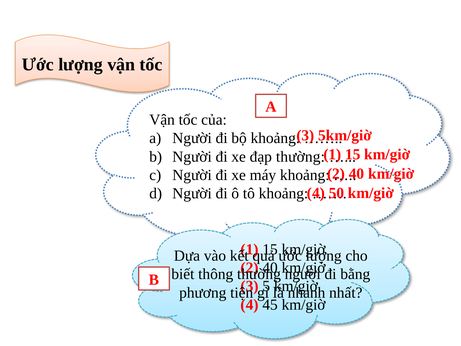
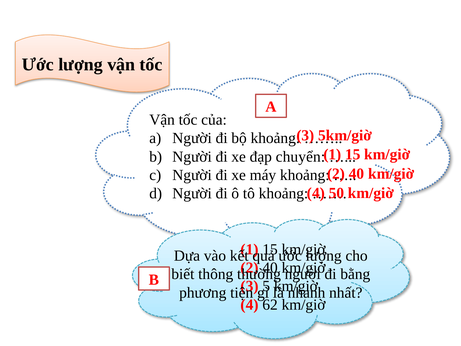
đạp thường: thường -> chuyển
45: 45 -> 62
